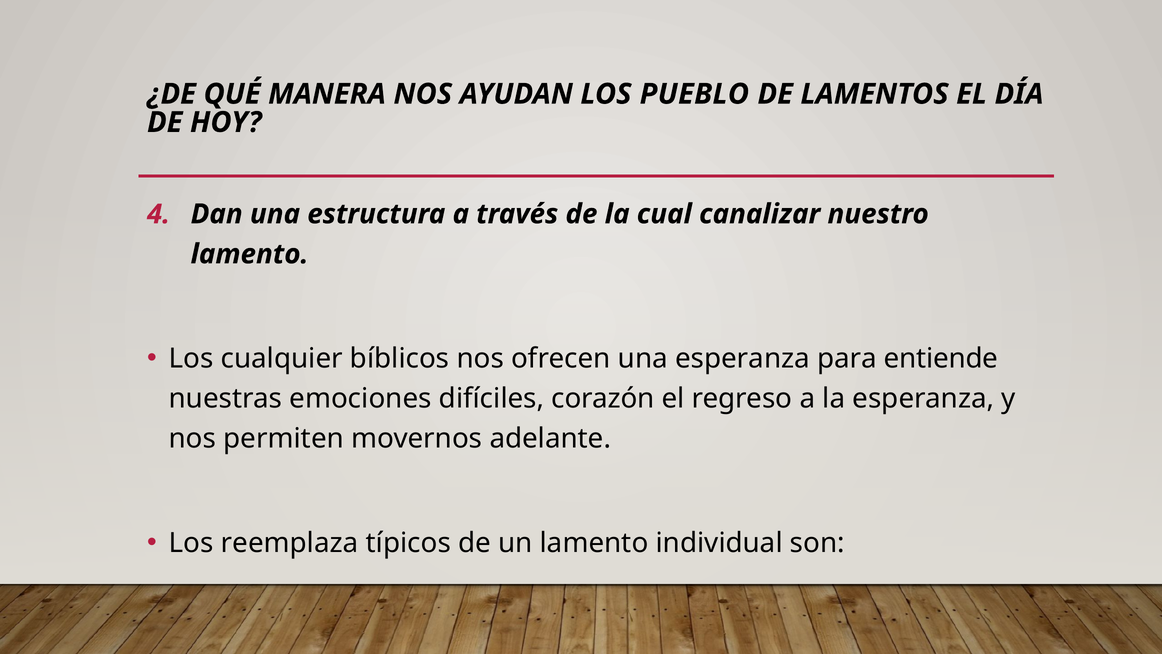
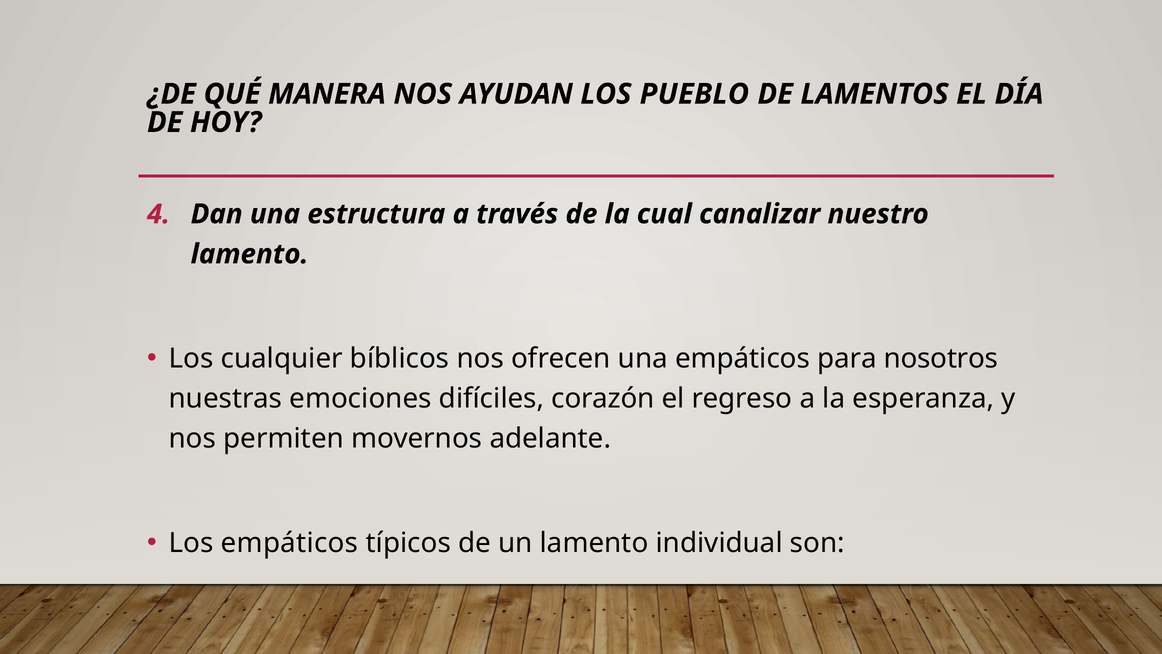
una esperanza: esperanza -> empáticos
entiende: entiende -> nosotros
Los reemplaza: reemplaza -> empáticos
